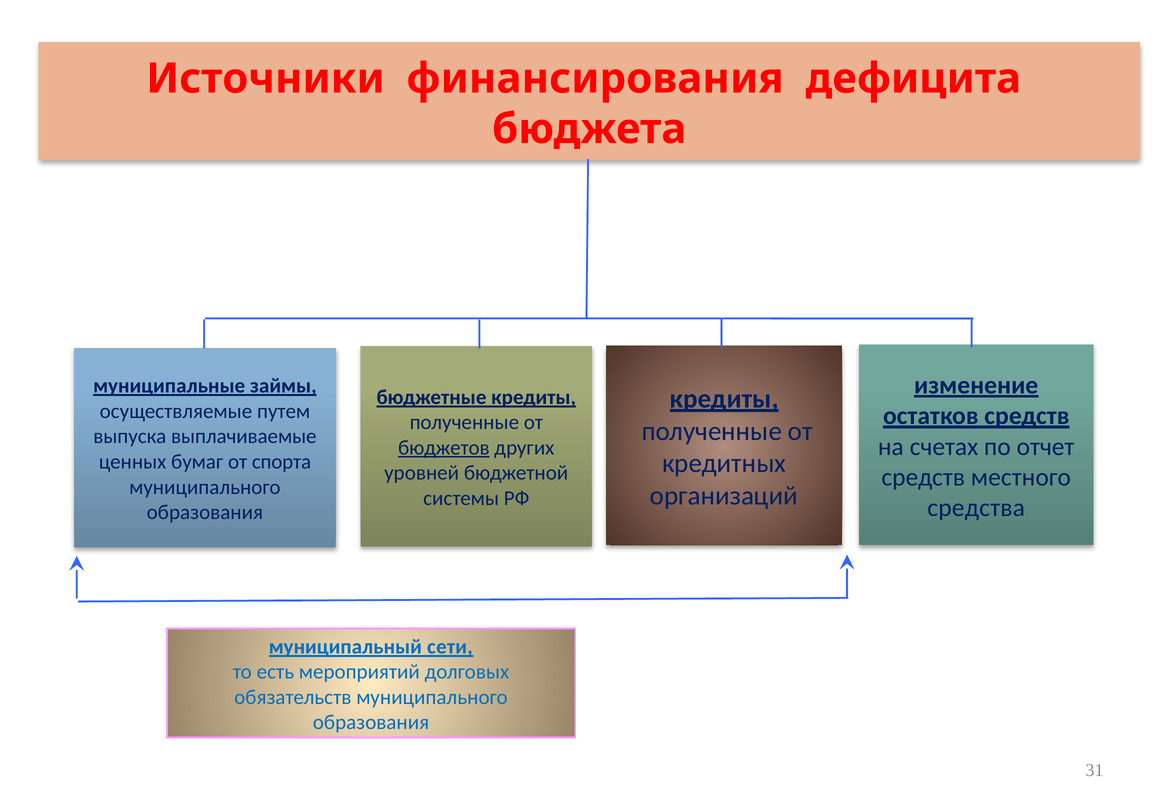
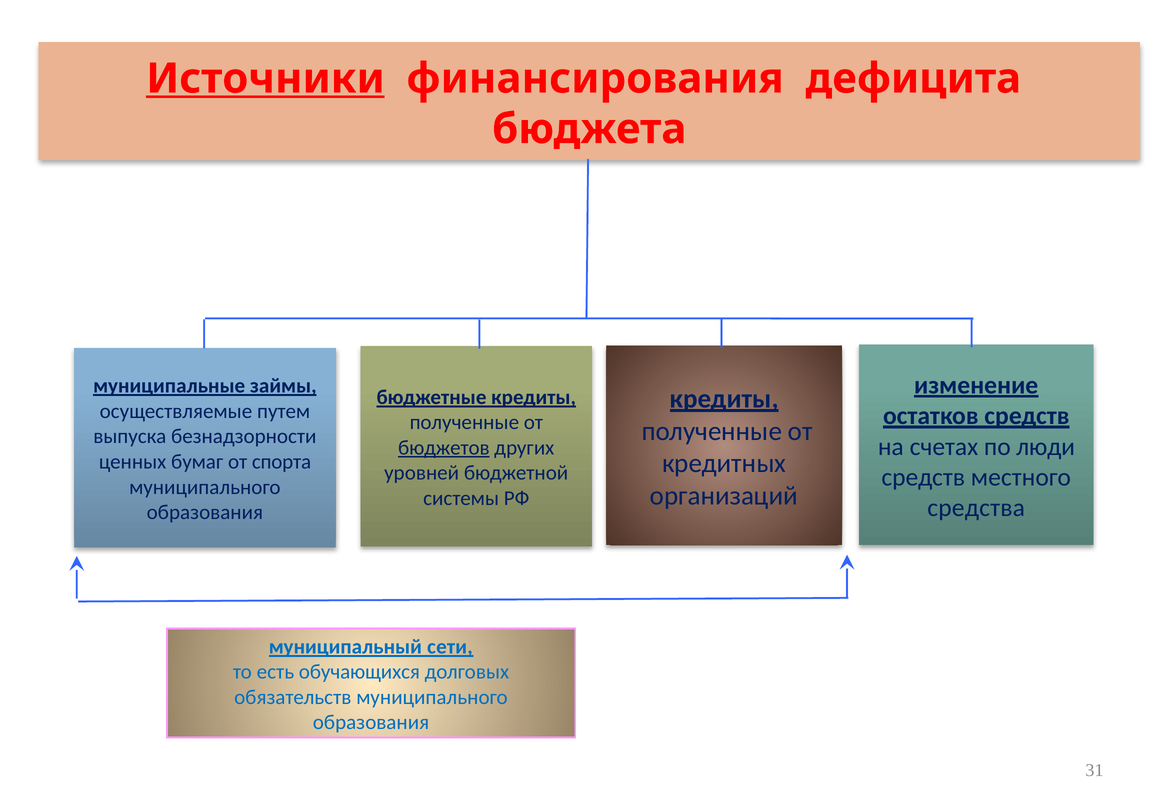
Источники underline: none -> present
выплачиваемые: выплачиваемые -> безнадзорности
отчет: отчет -> люди
мероприятий: мероприятий -> обучающихся
